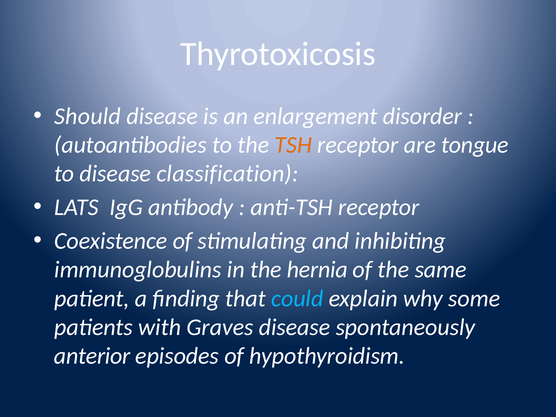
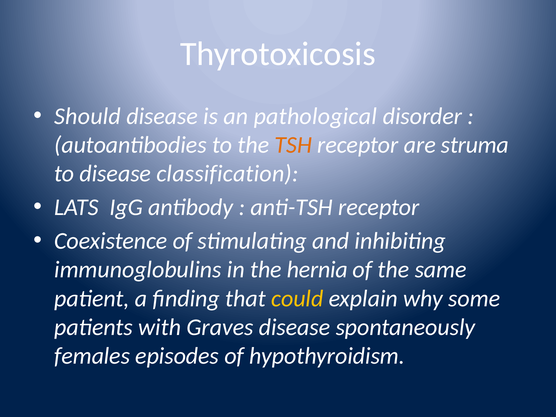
enlargement: enlargement -> pathological
tongue: tongue -> struma
could colour: light blue -> yellow
anterior: anterior -> females
